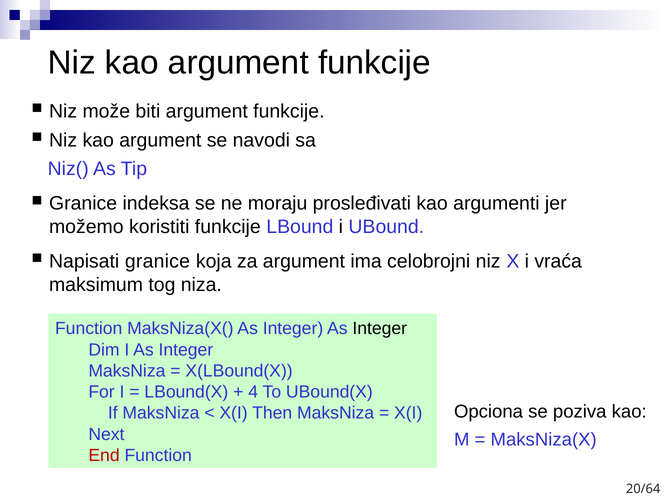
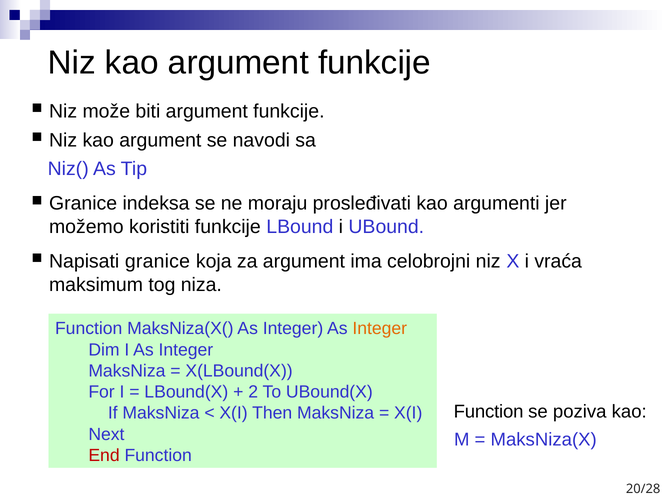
Integer at (380, 329) colour: black -> orange
4: 4 -> 2
Opciona at (489, 412): Opciona -> Function
20/64: 20/64 -> 20/28
